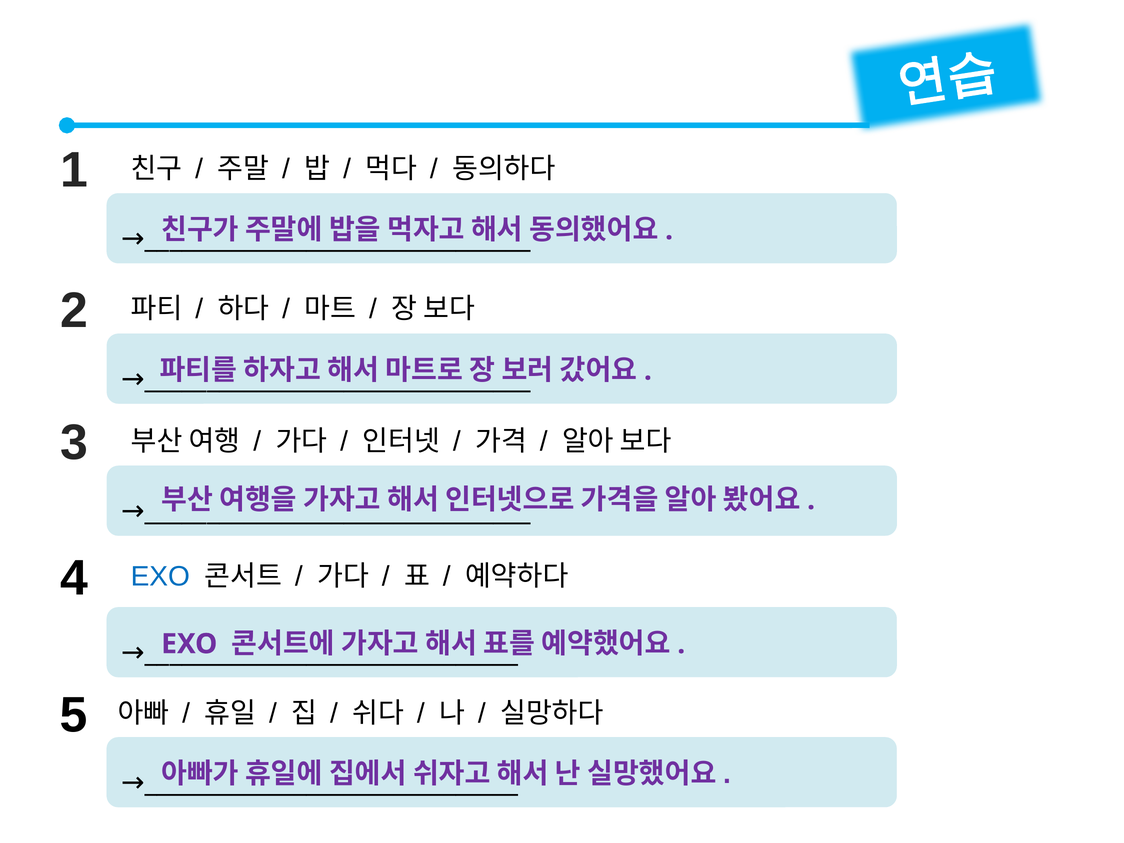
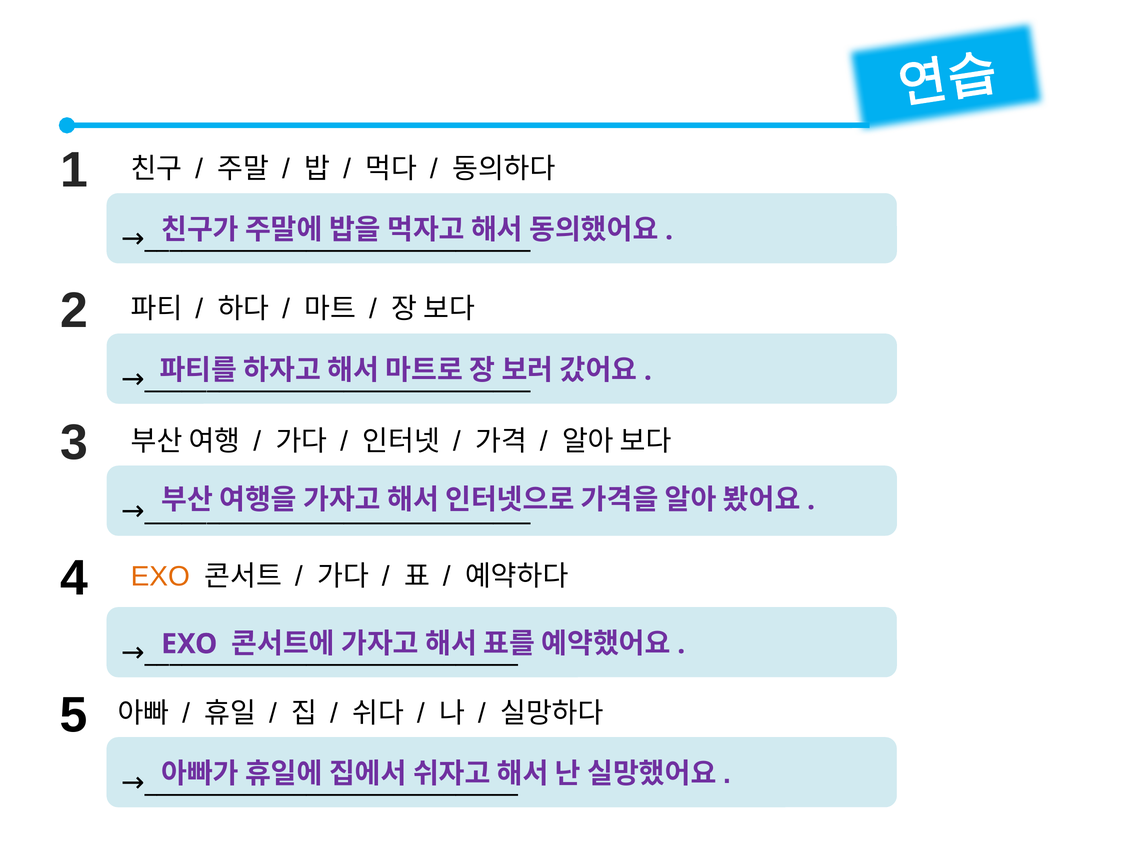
EXO at (160, 577) colour: blue -> orange
